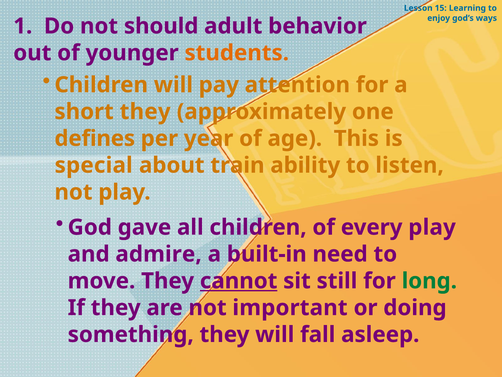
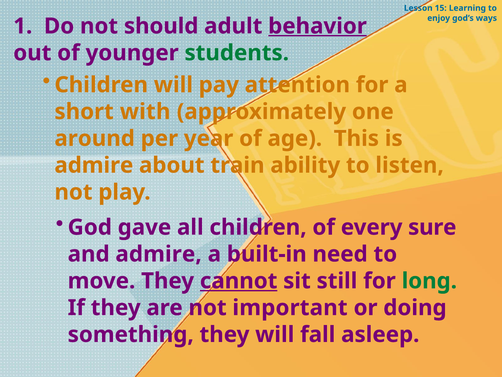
behavior underline: none -> present
students colour: orange -> green
short they: they -> with
defines: defines -> around
special at (94, 165): special -> admire
every play: play -> sure
